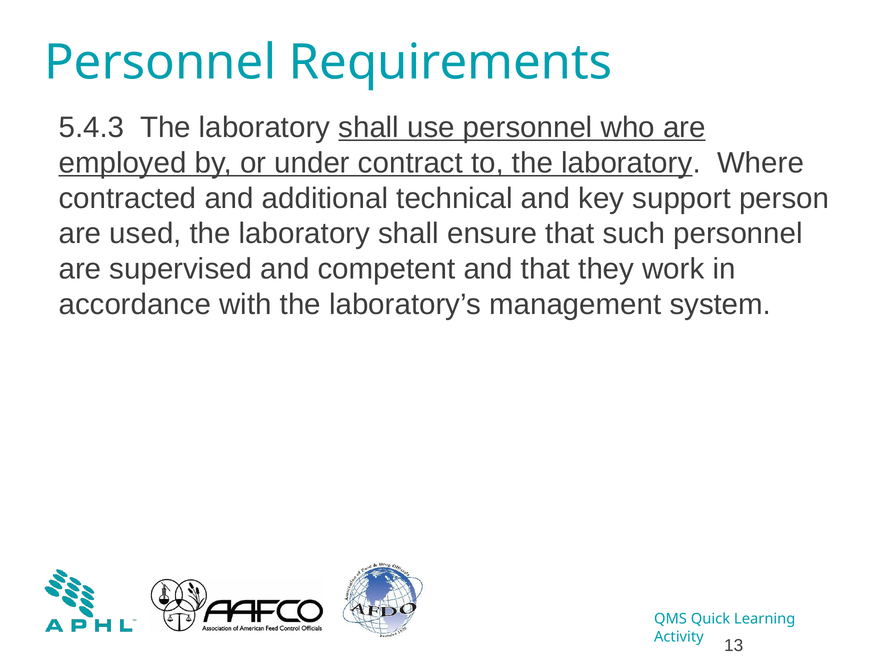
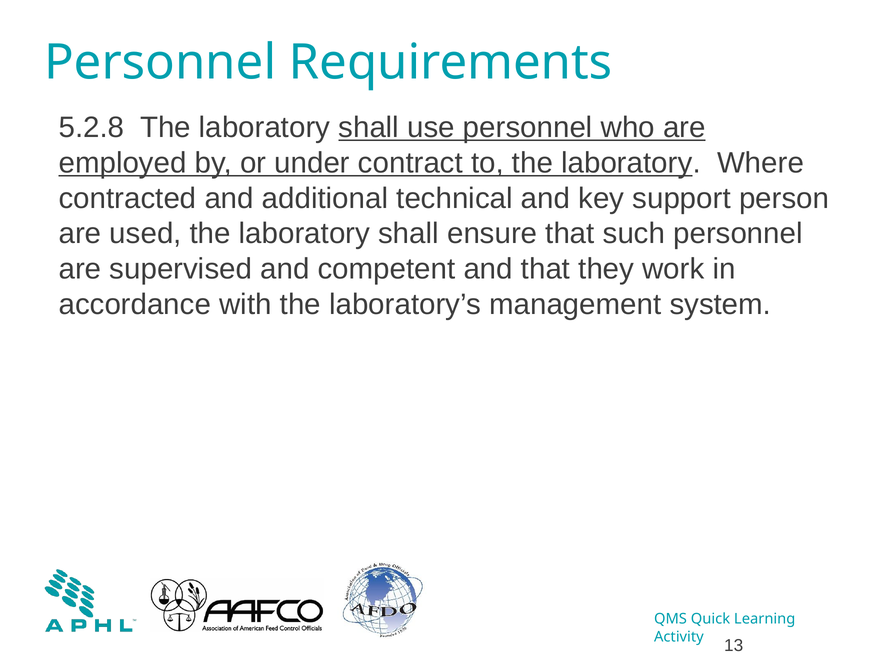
5.4.3: 5.4.3 -> 5.2.8
